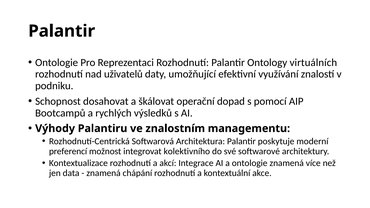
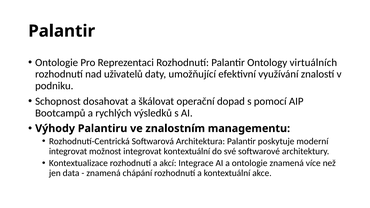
preferencí at (68, 151): preferencí -> integrovat
integrovat kolektivního: kolektivního -> kontextuální
